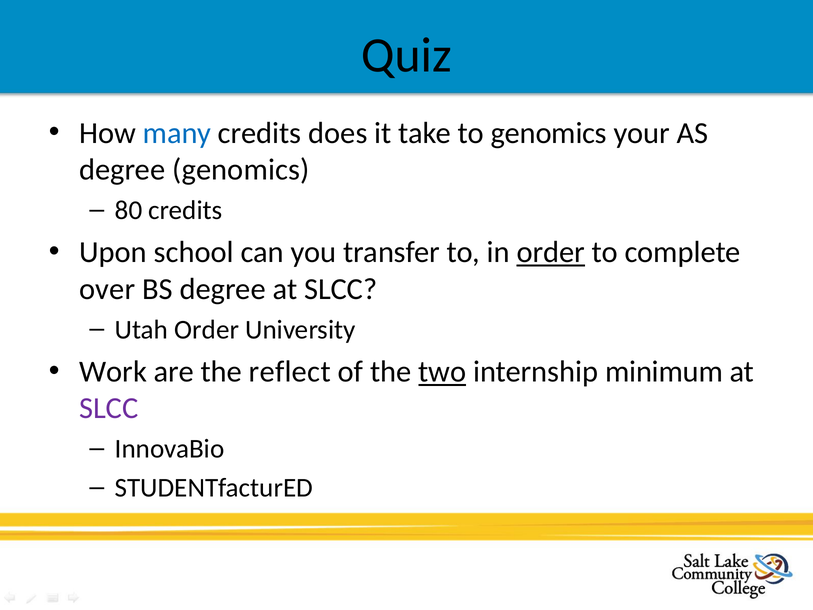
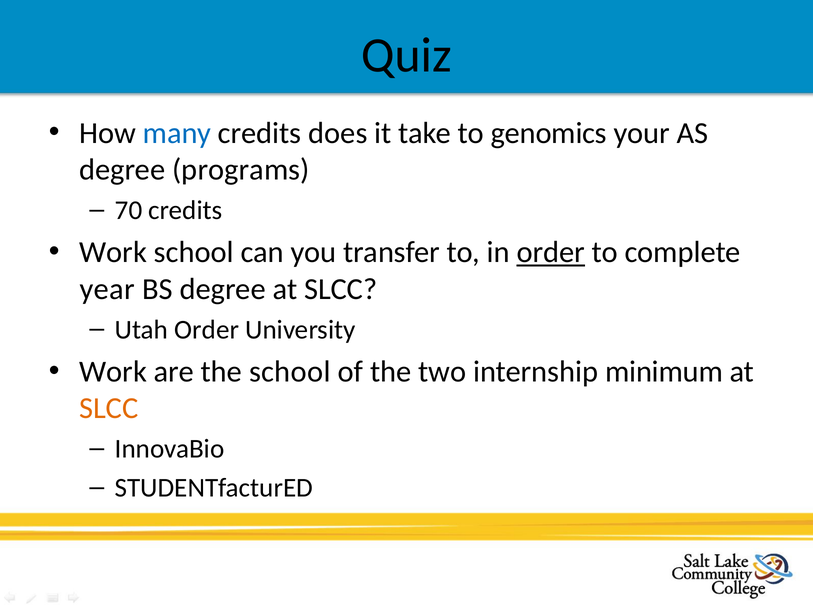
degree genomics: genomics -> programs
80: 80 -> 70
Upon at (113, 252): Upon -> Work
over: over -> year
the reflect: reflect -> school
two underline: present -> none
SLCC at (109, 408) colour: purple -> orange
